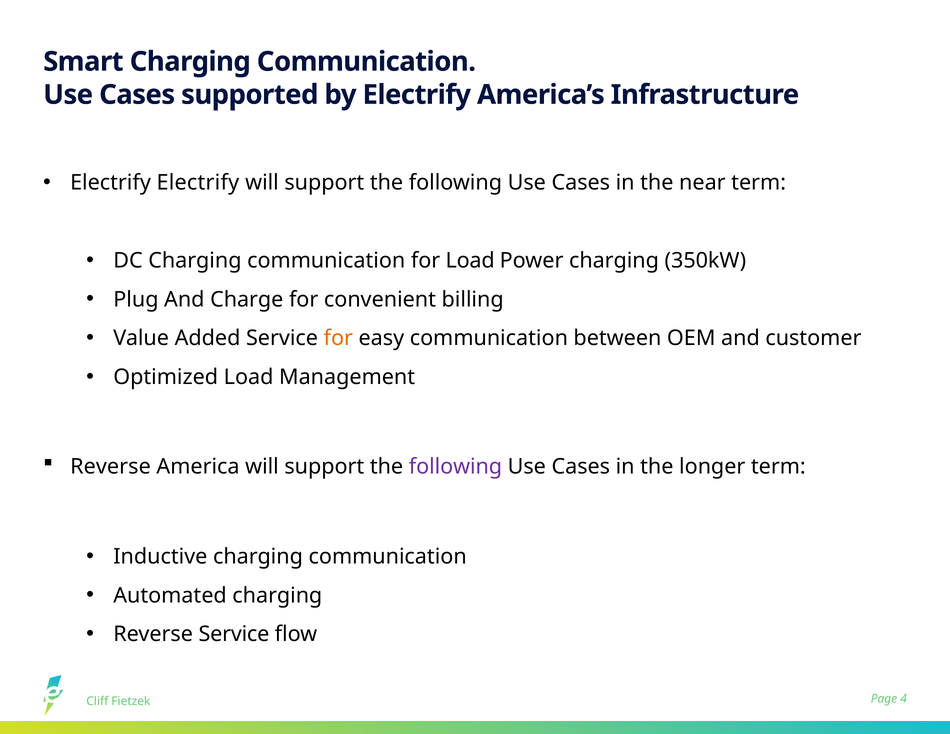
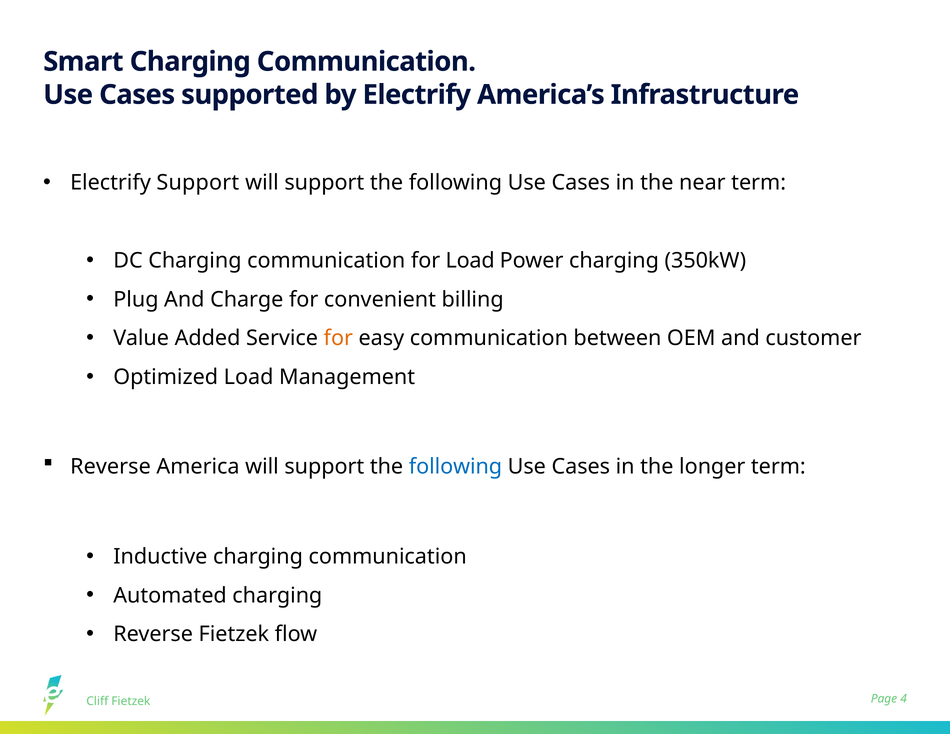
Electrify Electrify: Electrify -> Support
following at (455, 467) colour: purple -> blue
Reverse Service: Service -> Fietzek
